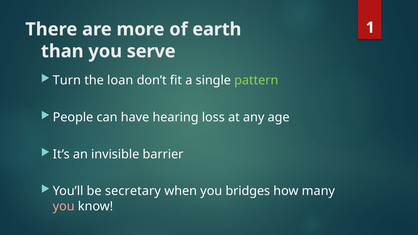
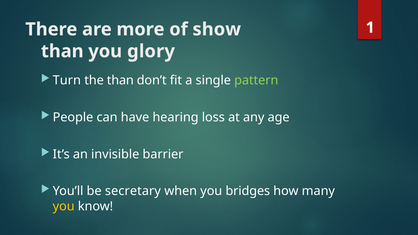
earth: earth -> show
serve: serve -> glory
the loan: loan -> than
you at (64, 206) colour: pink -> yellow
